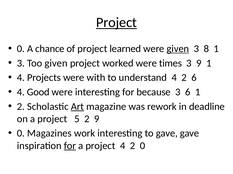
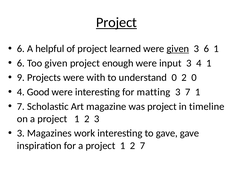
0 at (21, 49): 0 -> 6
chance: chance -> helpful
3 8: 8 -> 6
3 at (21, 63): 3 -> 6
worked: worked -> enough
times: times -> input
3 9: 9 -> 4
4 at (21, 78): 4 -> 9
understand 4: 4 -> 0
2 6: 6 -> 0
because: because -> matting
3 6: 6 -> 7
2 at (21, 107): 2 -> 7
Art underline: present -> none
was rework: rework -> project
deadline: deadline -> timeline
on a project 5: 5 -> 1
2 9: 9 -> 3
0 at (21, 134): 0 -> 3
for at (70, 146) underline: present -> none
4 at (123, 146): 4 -> 1
2 0: 0 -> 7
